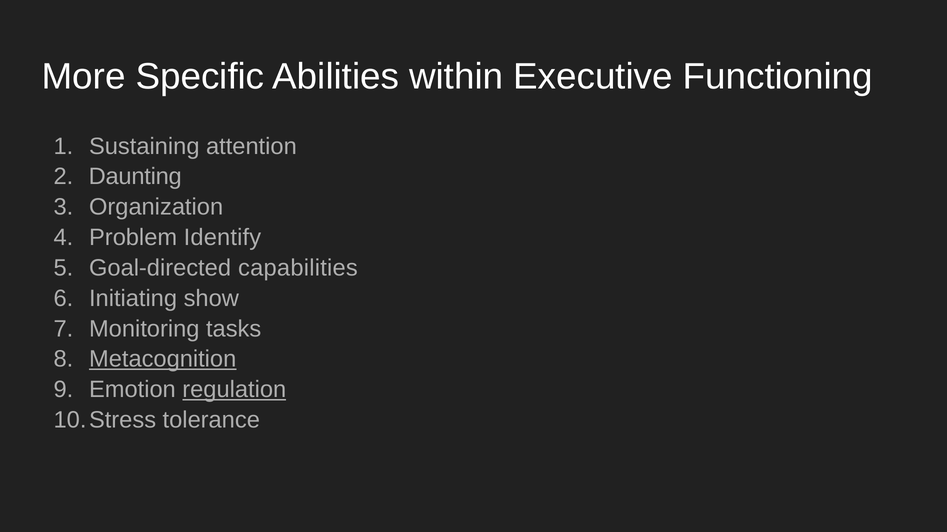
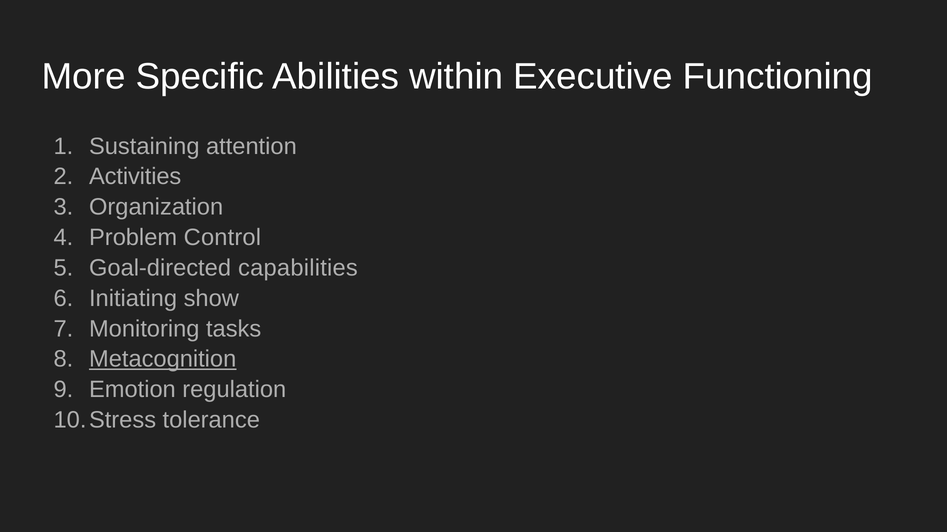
Daunting: Daunting -> Activities
Identify: Identify -> Control
regulation underline: present -> none
